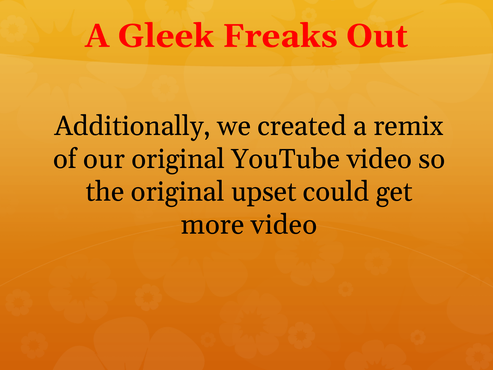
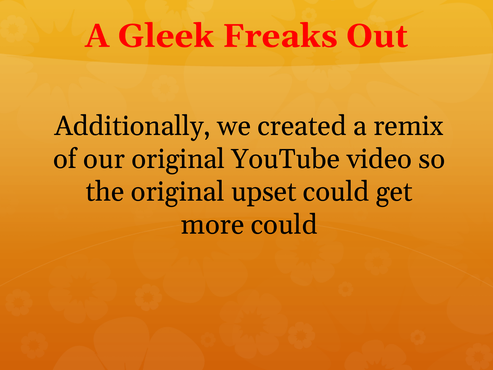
more video: video -> could
